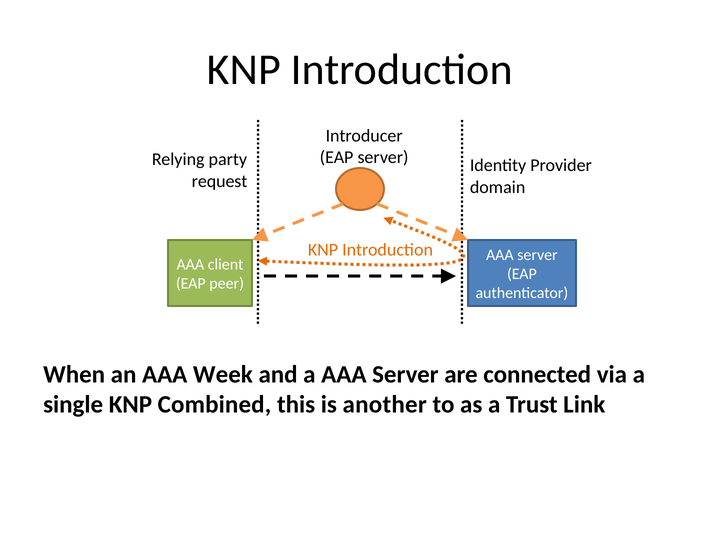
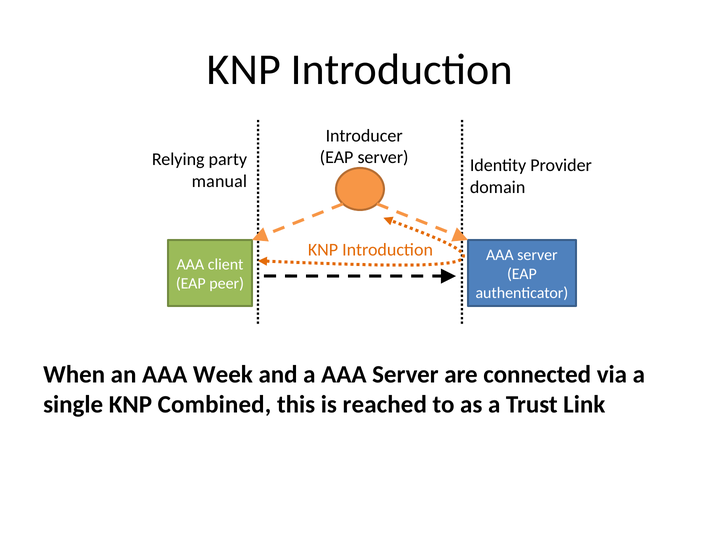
request: request -> manual
another: another -> reached
